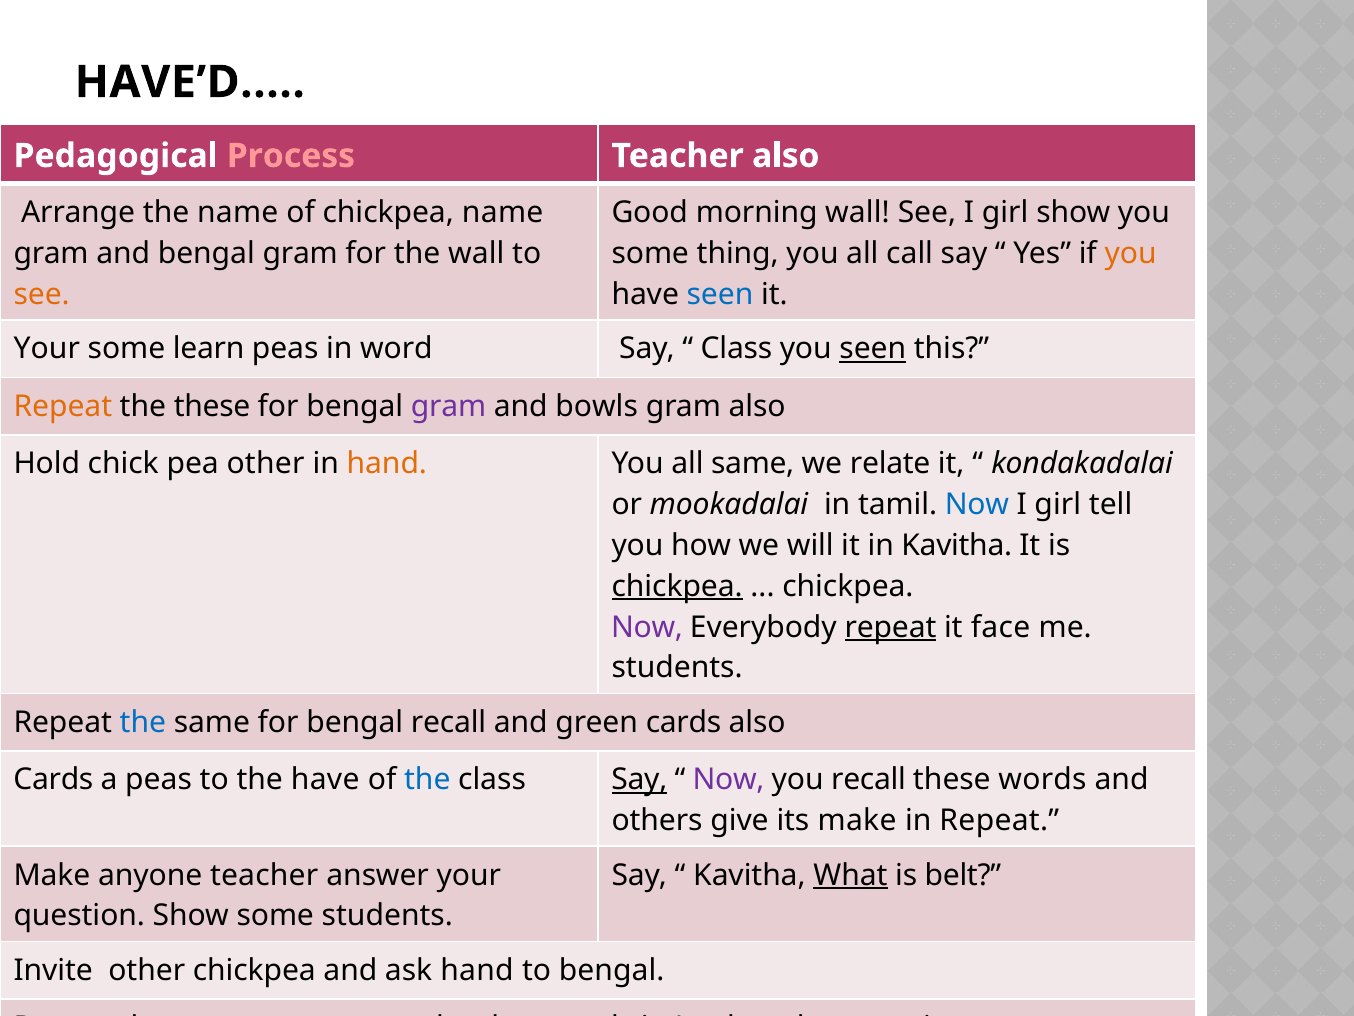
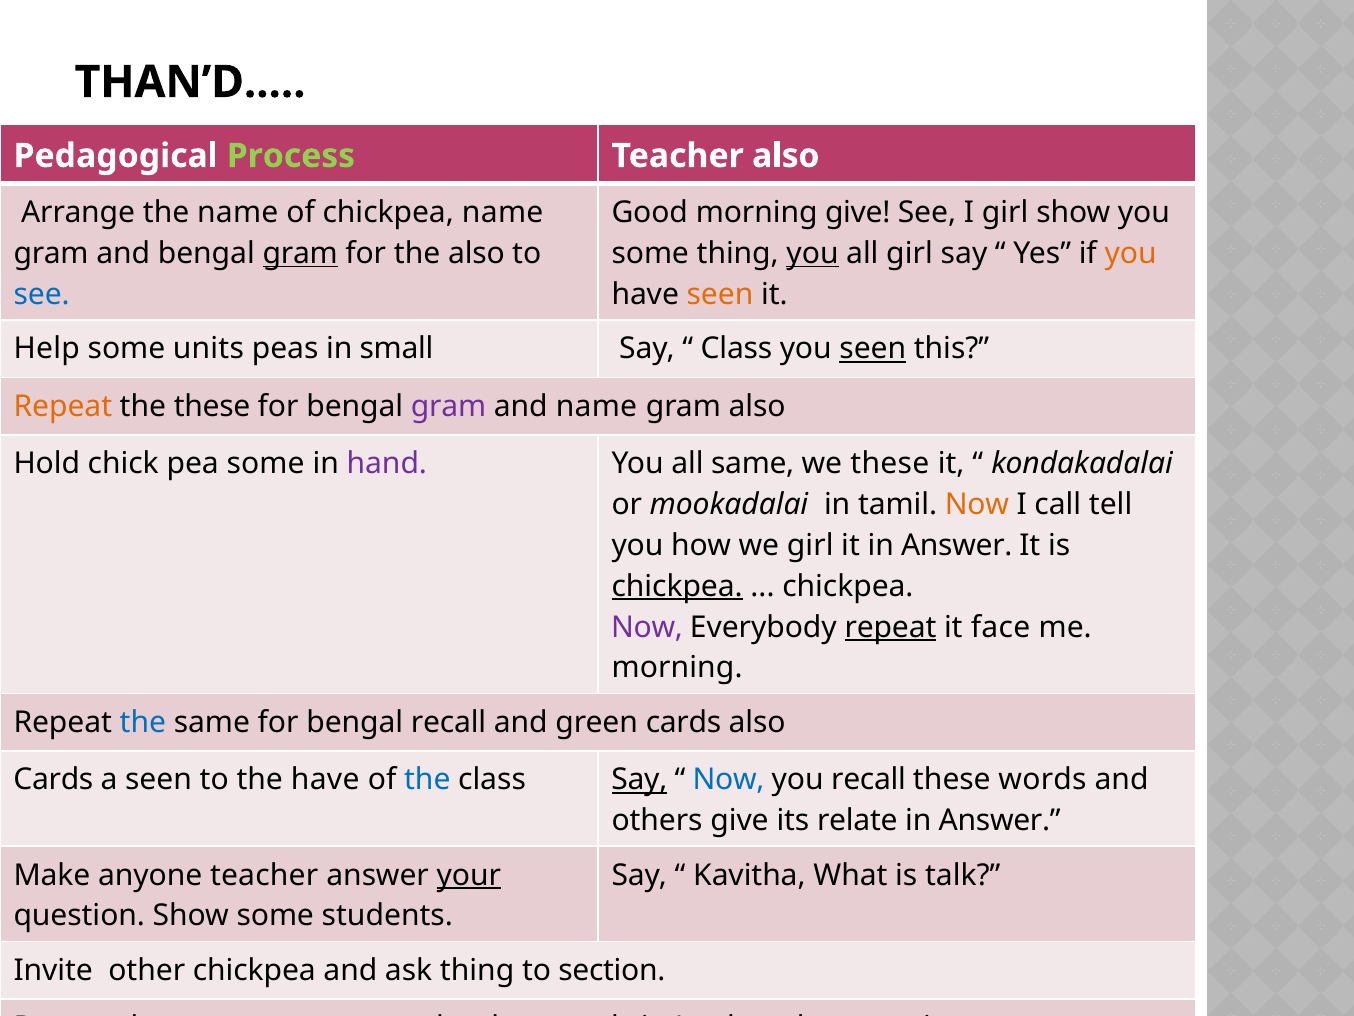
HAVE’D: HAVE’D -> THAN’D
Process colour: pink -> light green
morning wall: wall -> give
gram at (300, 253) underline: none -> present
the wall: wall -> also
you at (813, 253) underline: none -> present
all call: call -> girl
see at (42, 294) colour: orange -> blue
seen at (720, 294) colour: blue -> orange
Your at (47, 349): Your -> Help
learn: learn -> units
word: word -> small
and bowls: bowls -> name
pea other: other -> some
hand at (387, 463) colour: orange -> purple
we relate: relate -> these
Now at (977, 504) colour: blue -> orange
girl at (1058, 504): girl -> call
we will: will -> girl
it in Kavitha: Kavitha -> Answer
students at (677, 668): students -> morning
a peas: peas -> seen
Now at (729, 779) colour: purple -> blue
its make: make -> relate
Repeat at (999, 820): Repeat -> Answer
your at (469, 875) underline: none -> present
What underline: present -> none
belt: belt -> talk
ask hand: hand -> thing
to bengal: bengal -> section
